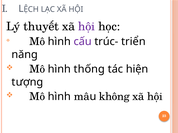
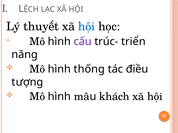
hội at (87, 27) colour: purple -> blue
hiện: hiện -> điều
không: không -> khách
